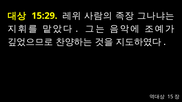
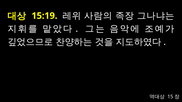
15:29: 15:29 -> 15:19
